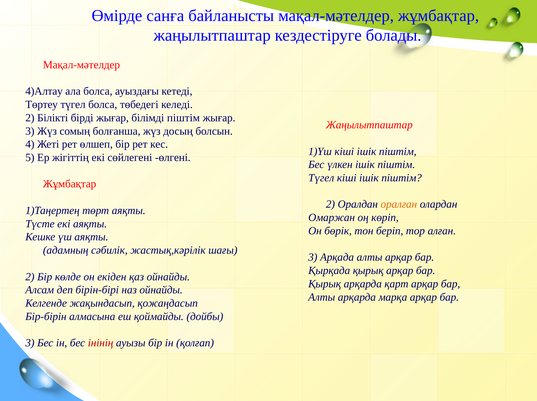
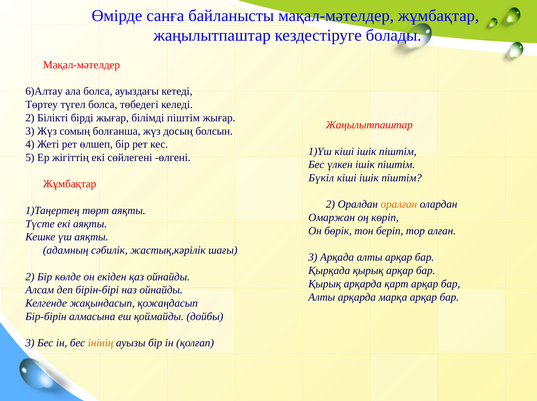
4)Алтау: 4)Алтау -> 6)Алтау
Түгел at (321, 178): Түгел -> Бүкіл
інінің colour: red -> orange
